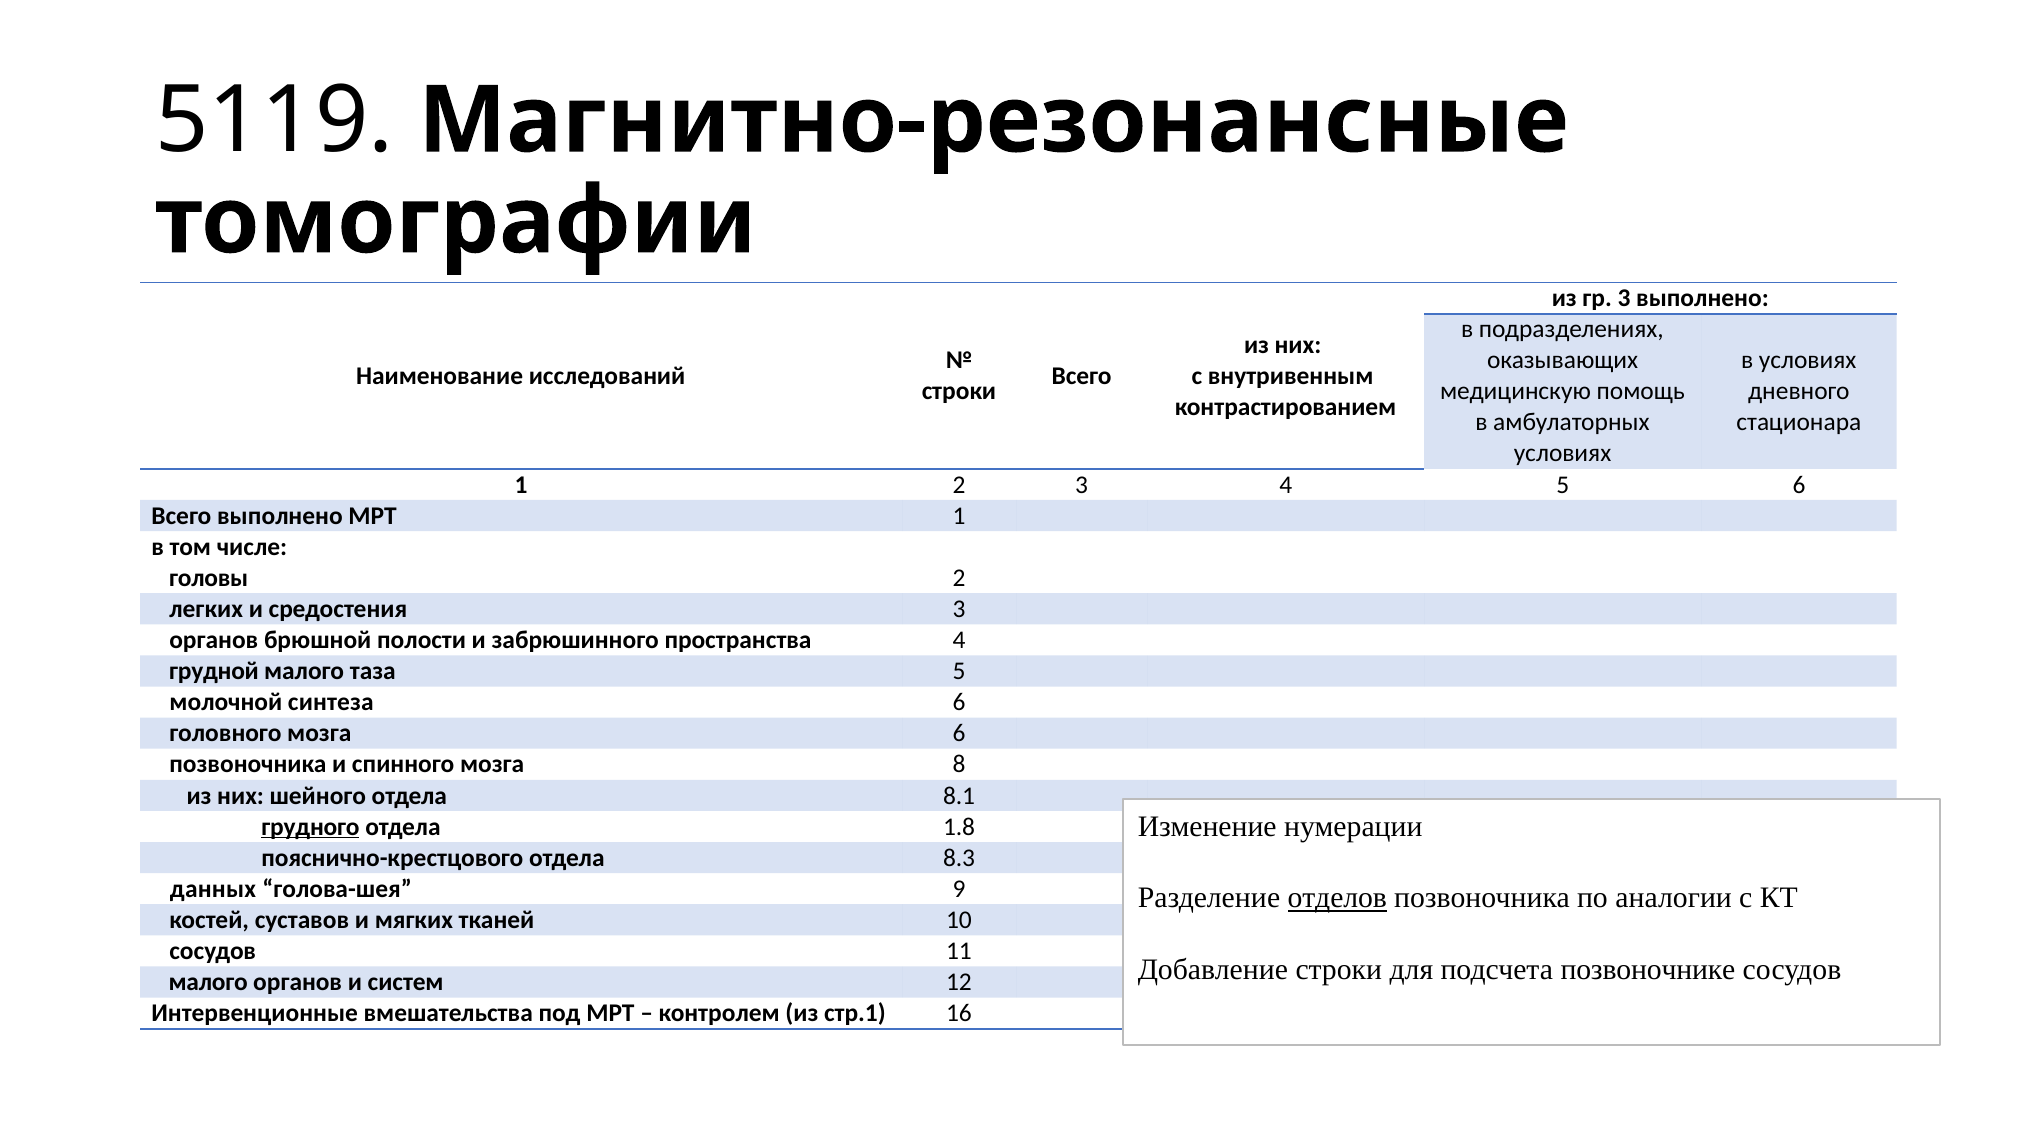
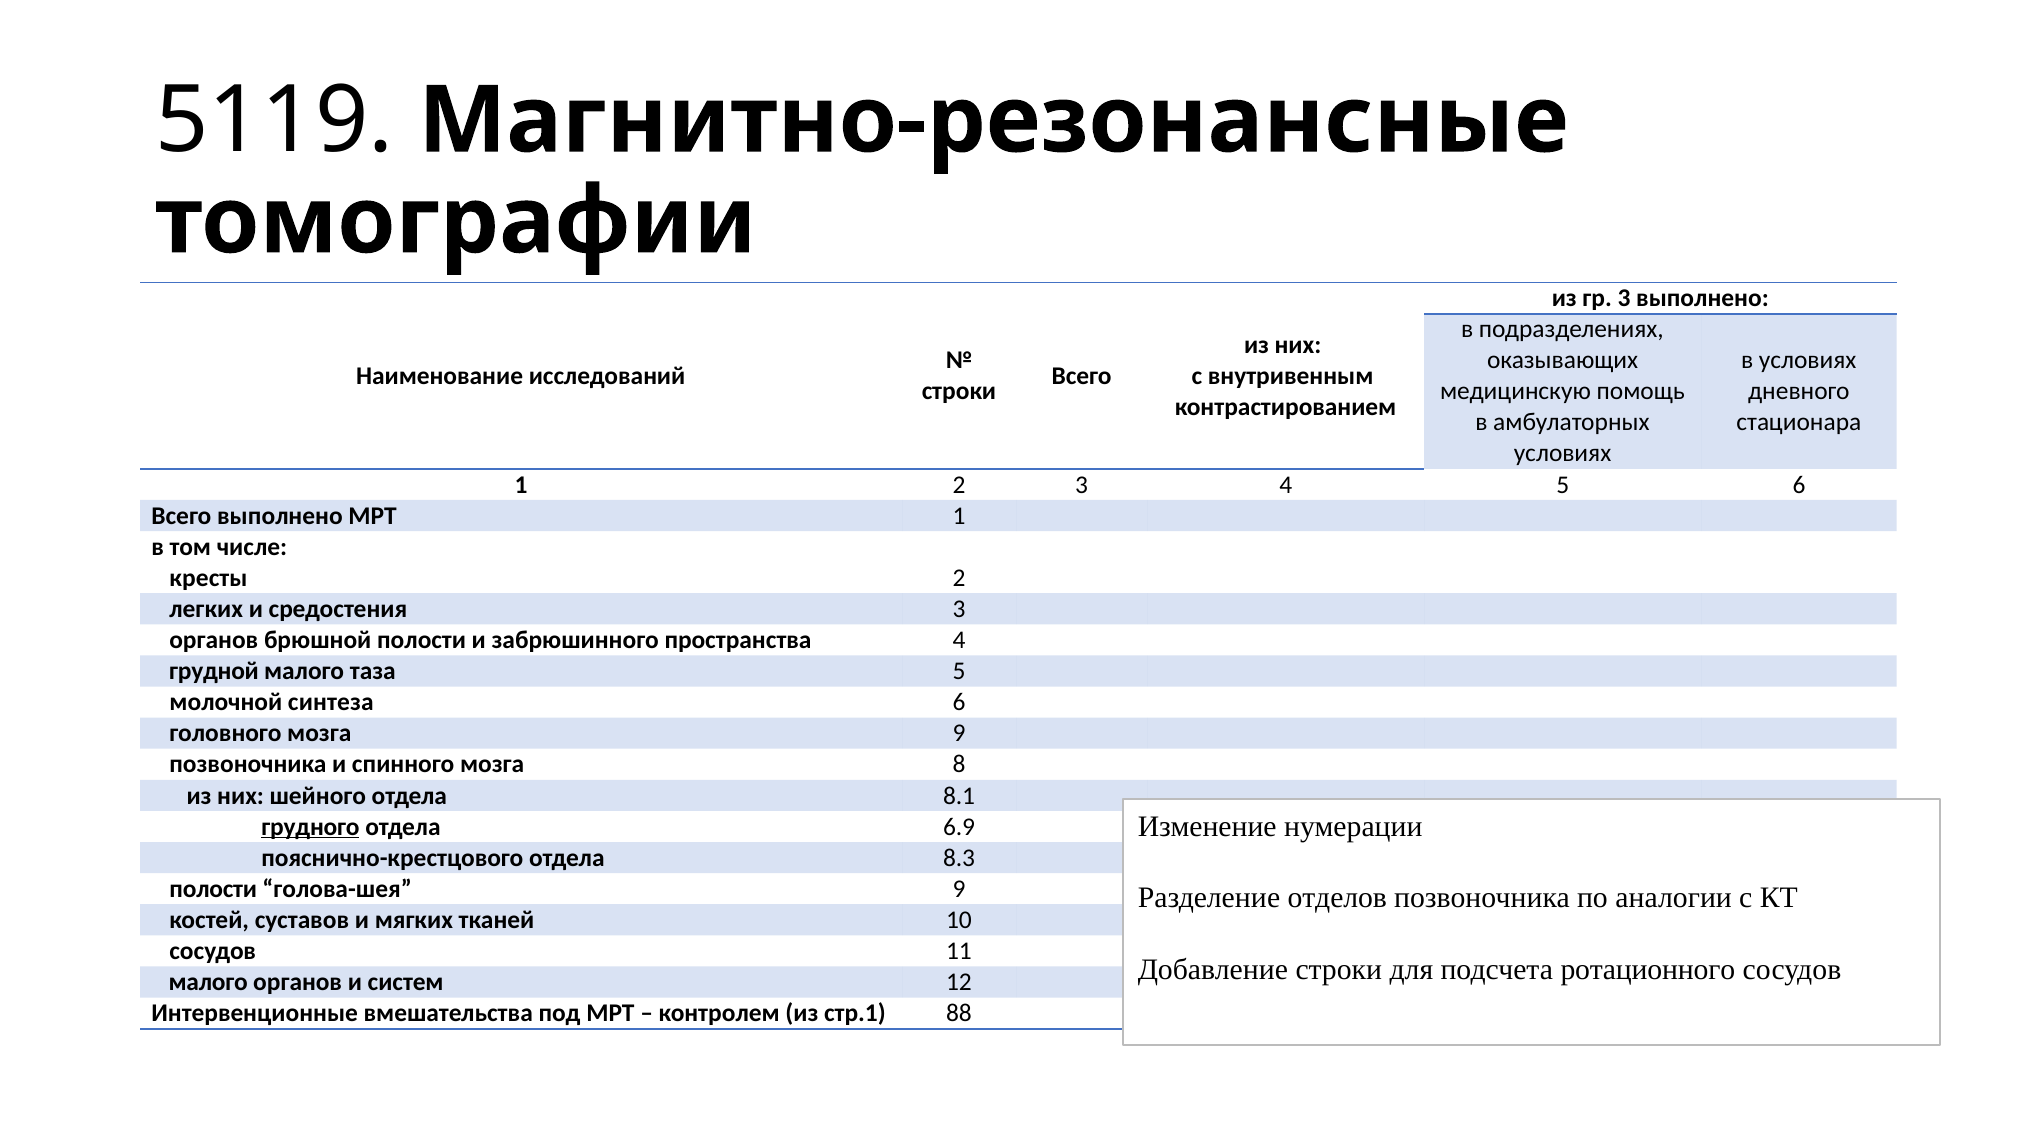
головы: головы -> кресты
мозга 6: 6 -> 9
1.8: 1.8 -> 6.9
данных at (213, 889): данных -> полости
отделов underline: present -> none
позвоночнике: позвоночнике -> ротационного
16: 16 -> 88
